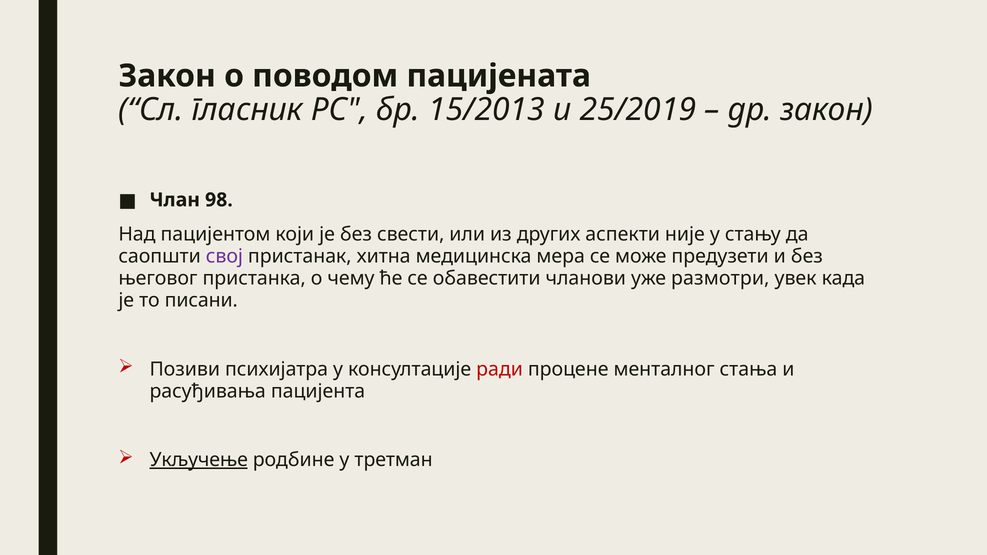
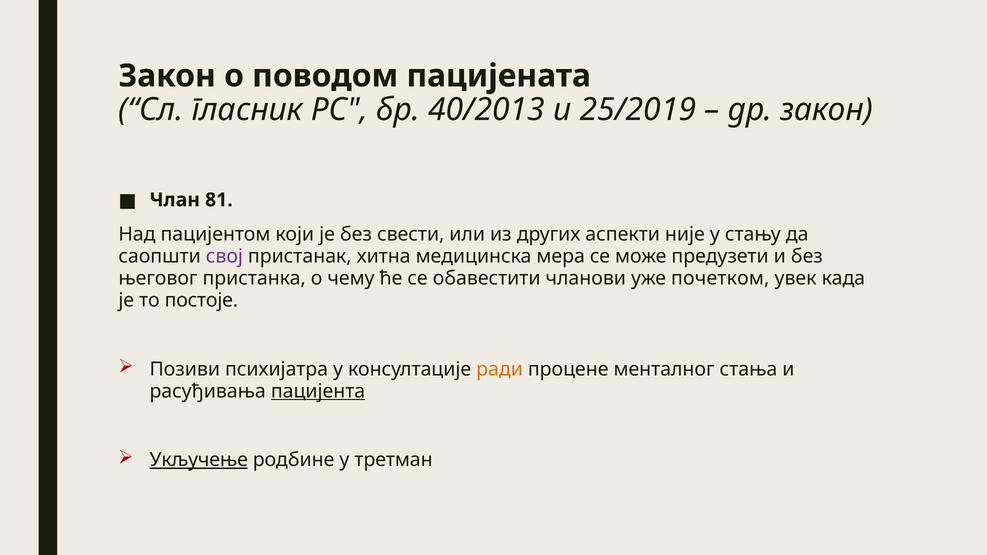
15/2013: 15/2013 -> 40/2013
98: 98 -> 81
размотри: размотри -> почетком
писани: писани -> постоје
ради colour: red -> orange
пацијента underline: none -> present
